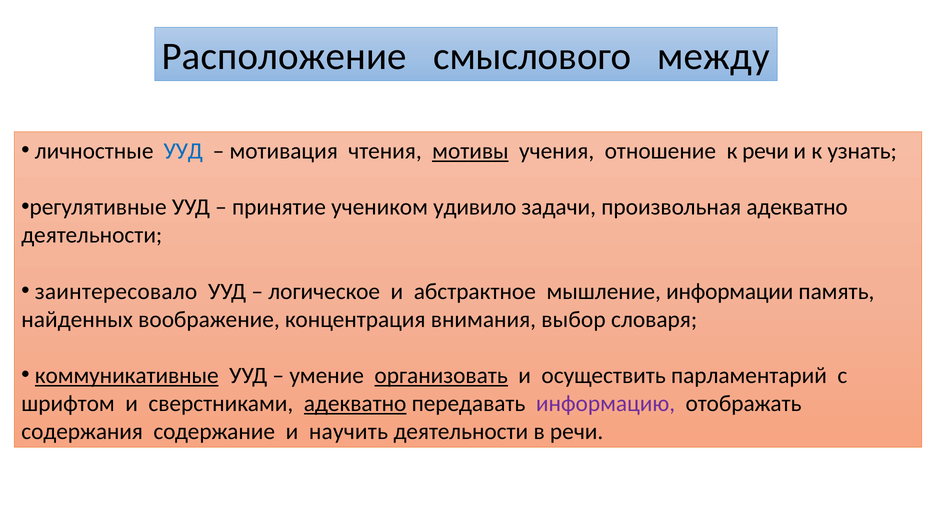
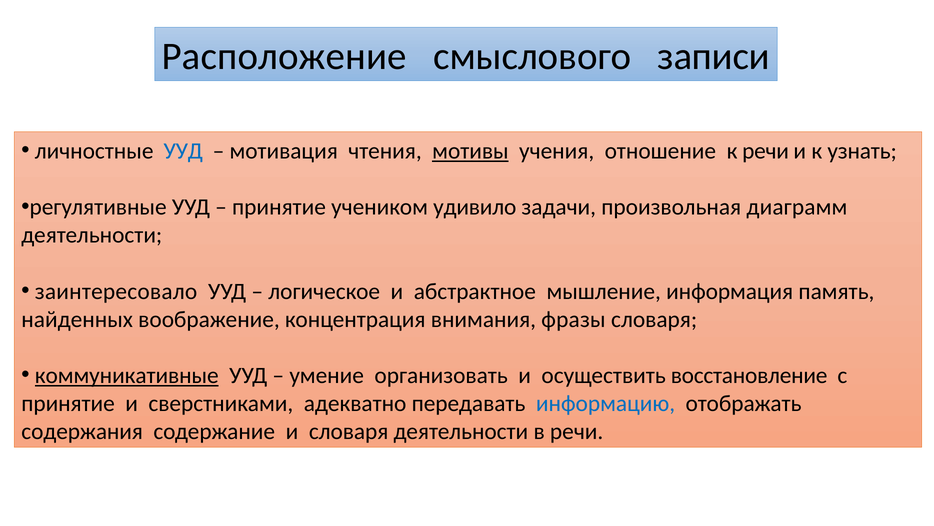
между: между -> записи
произвольная адекватно: адекватно -> диаграмм
информации: информации -> информация
выбор: выбор -> фразы
организовать underline: present -> none
парламентарий: парламентарий -> восстановление
шрифтом at (68, 403): шрифтом -> принятие
адекватно at (355, 403) underline: present -> none
информацию colour: purple -> blue
и научить: научить -> словаря
